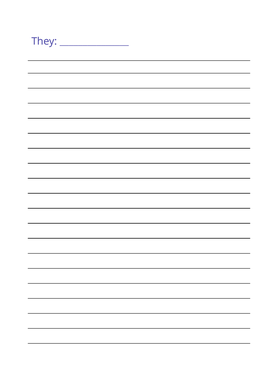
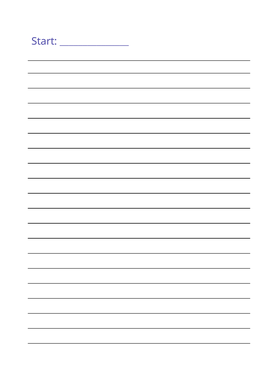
They: They -> Start
